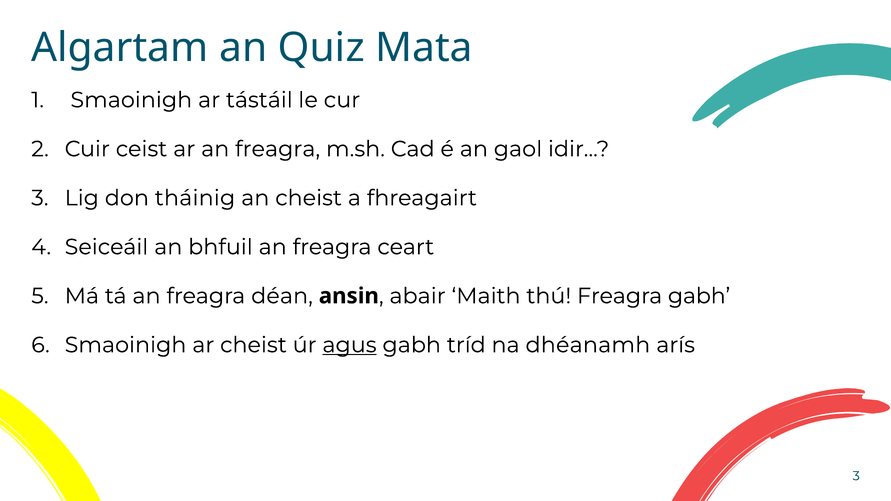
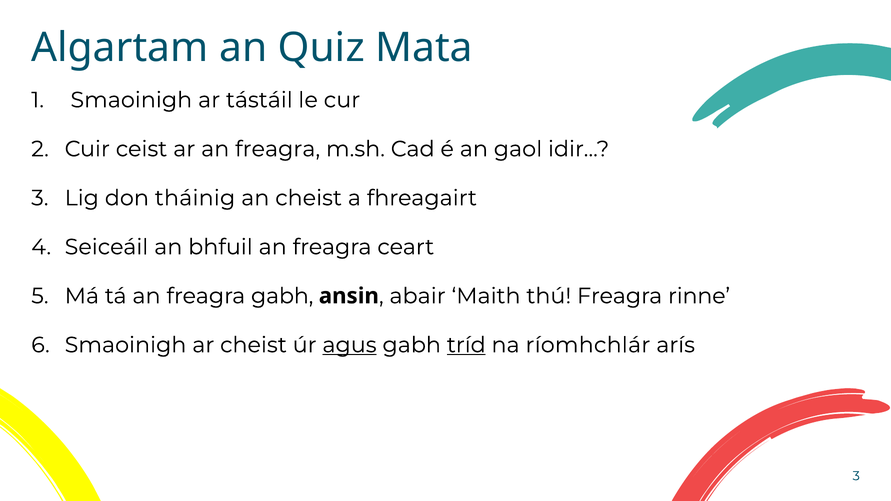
freagra déan: déan -> gabh
Freagra gabh: gabh -> rinne
tríd underline: none -> present
dhéanamh: dhéanamh -> ríomhchlár
